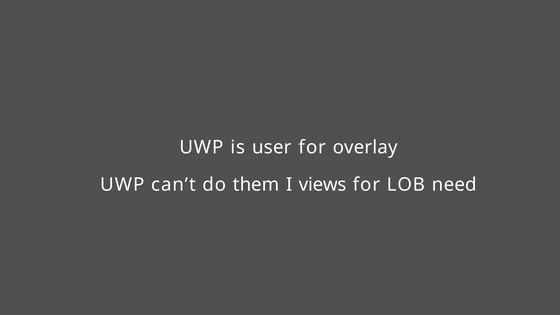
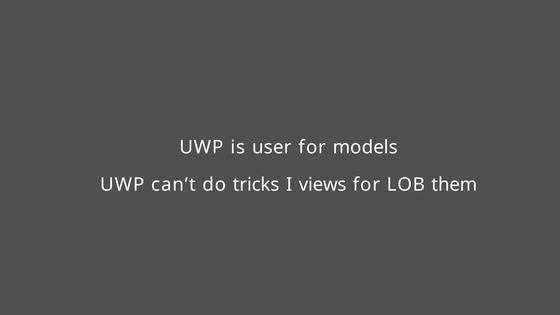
overlay: overlay -> models
them: them -> tricks
need: need -> them
